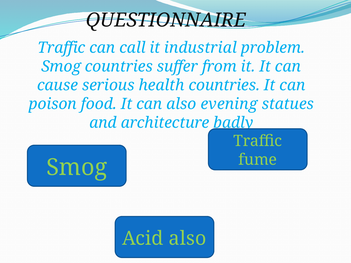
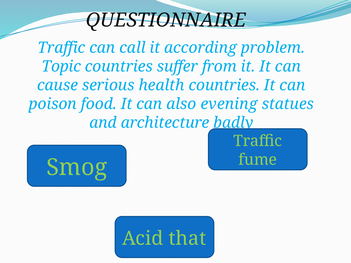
industrial: industrial -> according
Smog at (61, 67): Smog -> Topic
Acid also: also -> that
